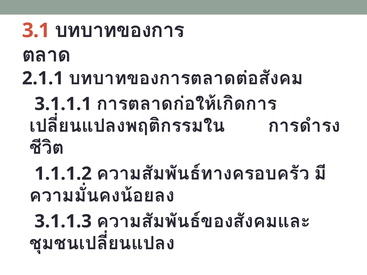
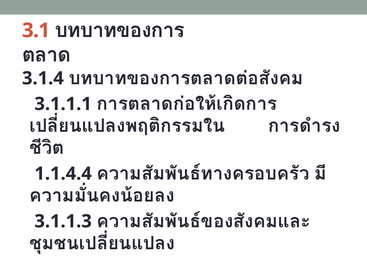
2.1.1: 2.1.1 -> 3.1.4
1.1.1.2: 1.1.1.2 -> 1.1.4.4
